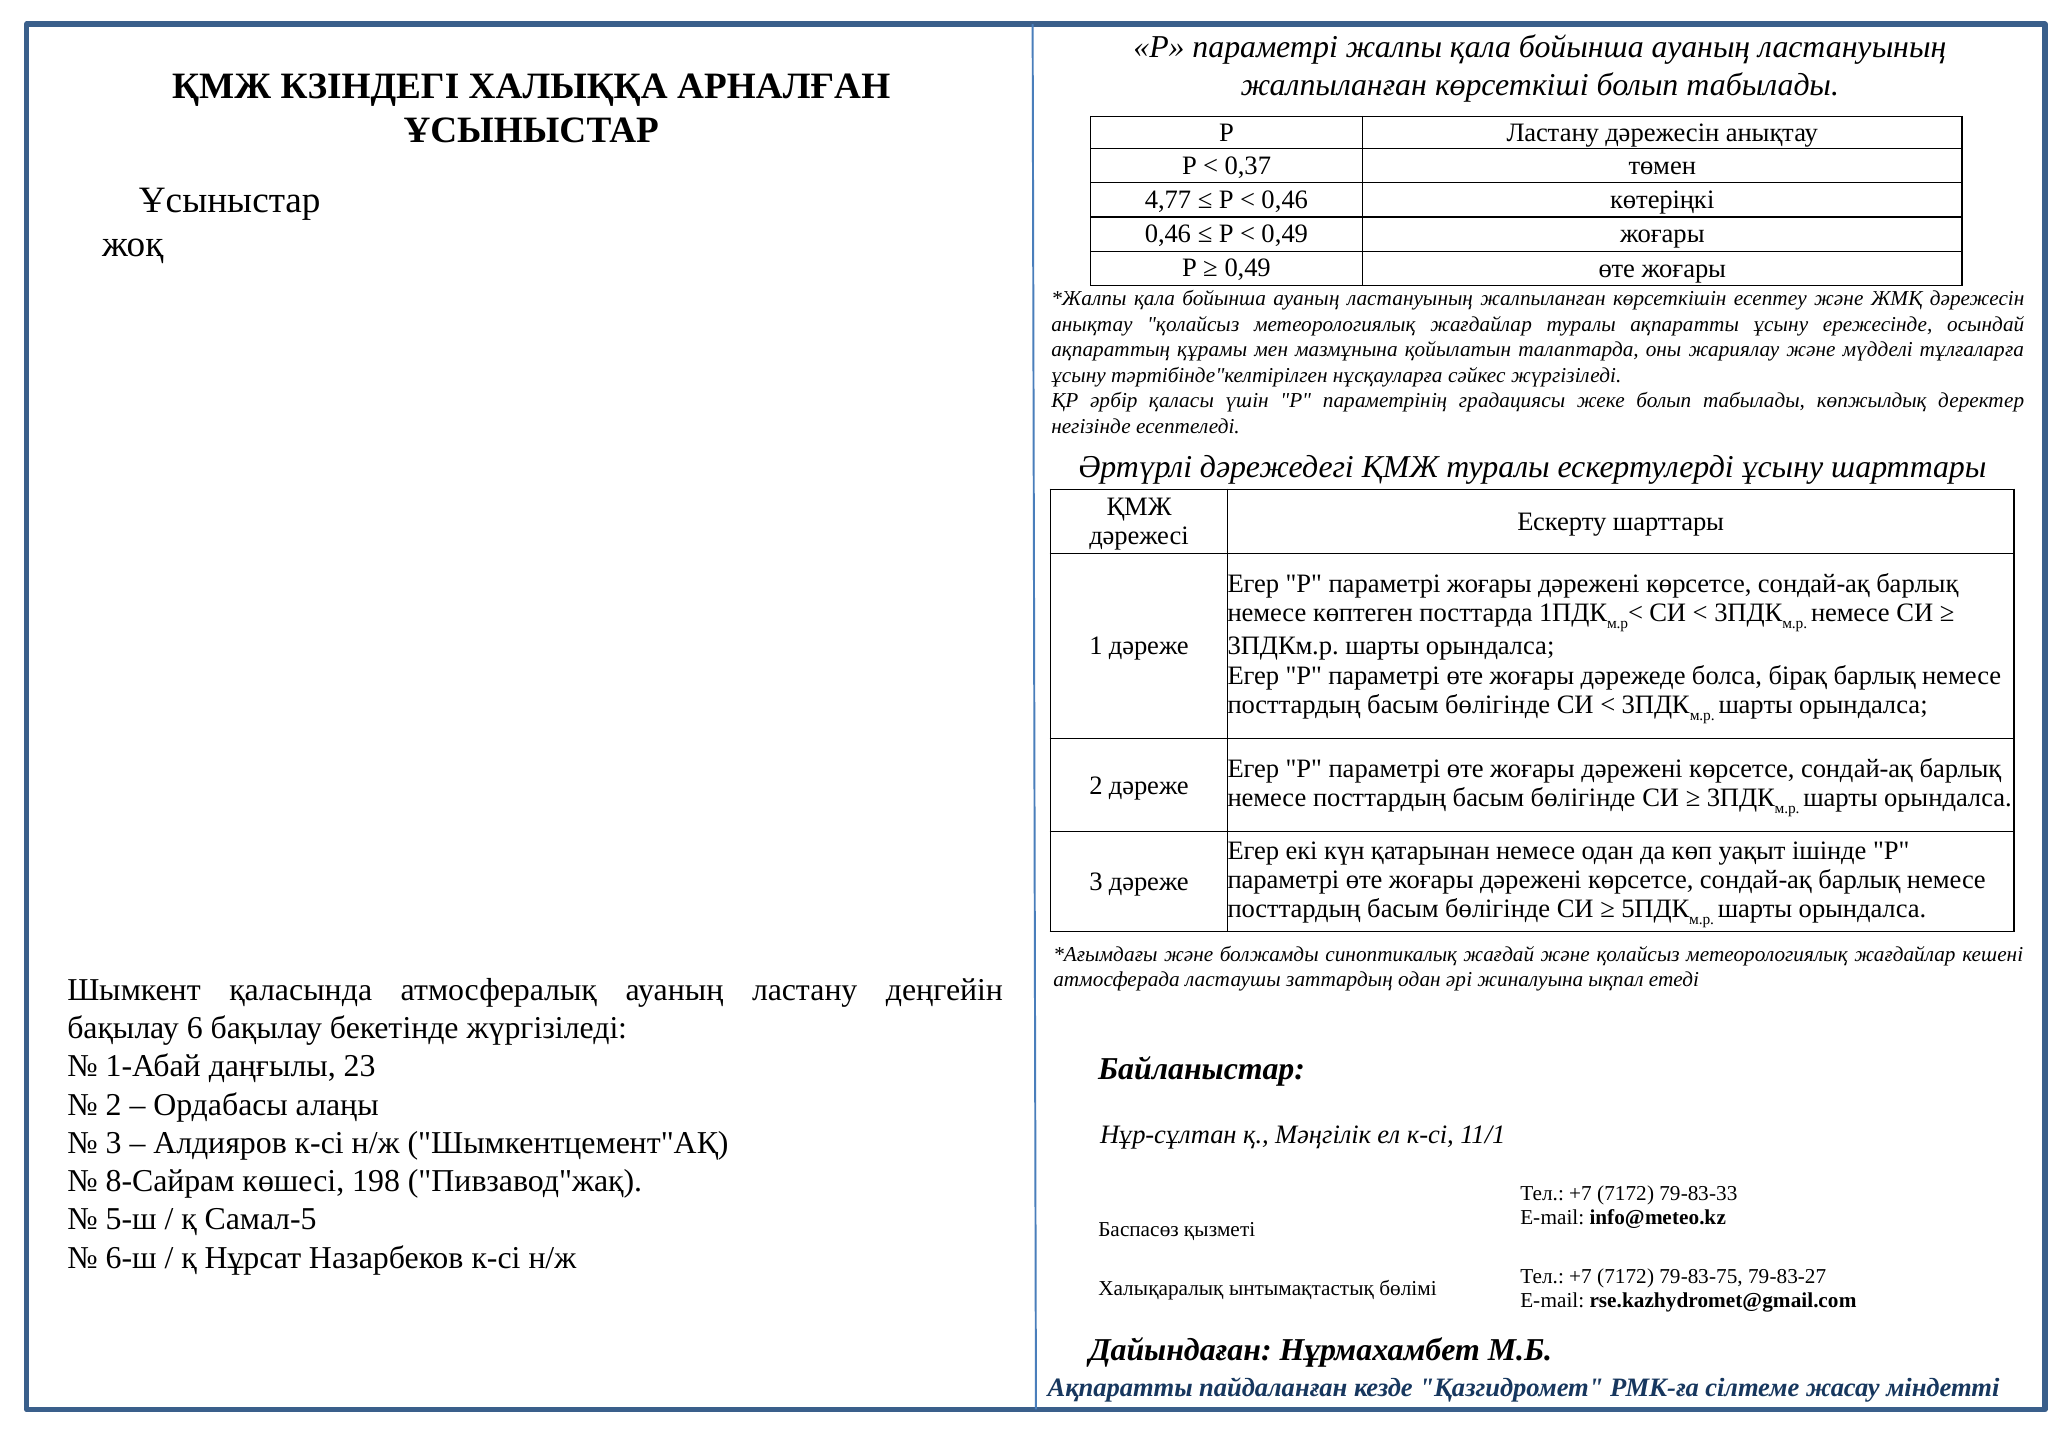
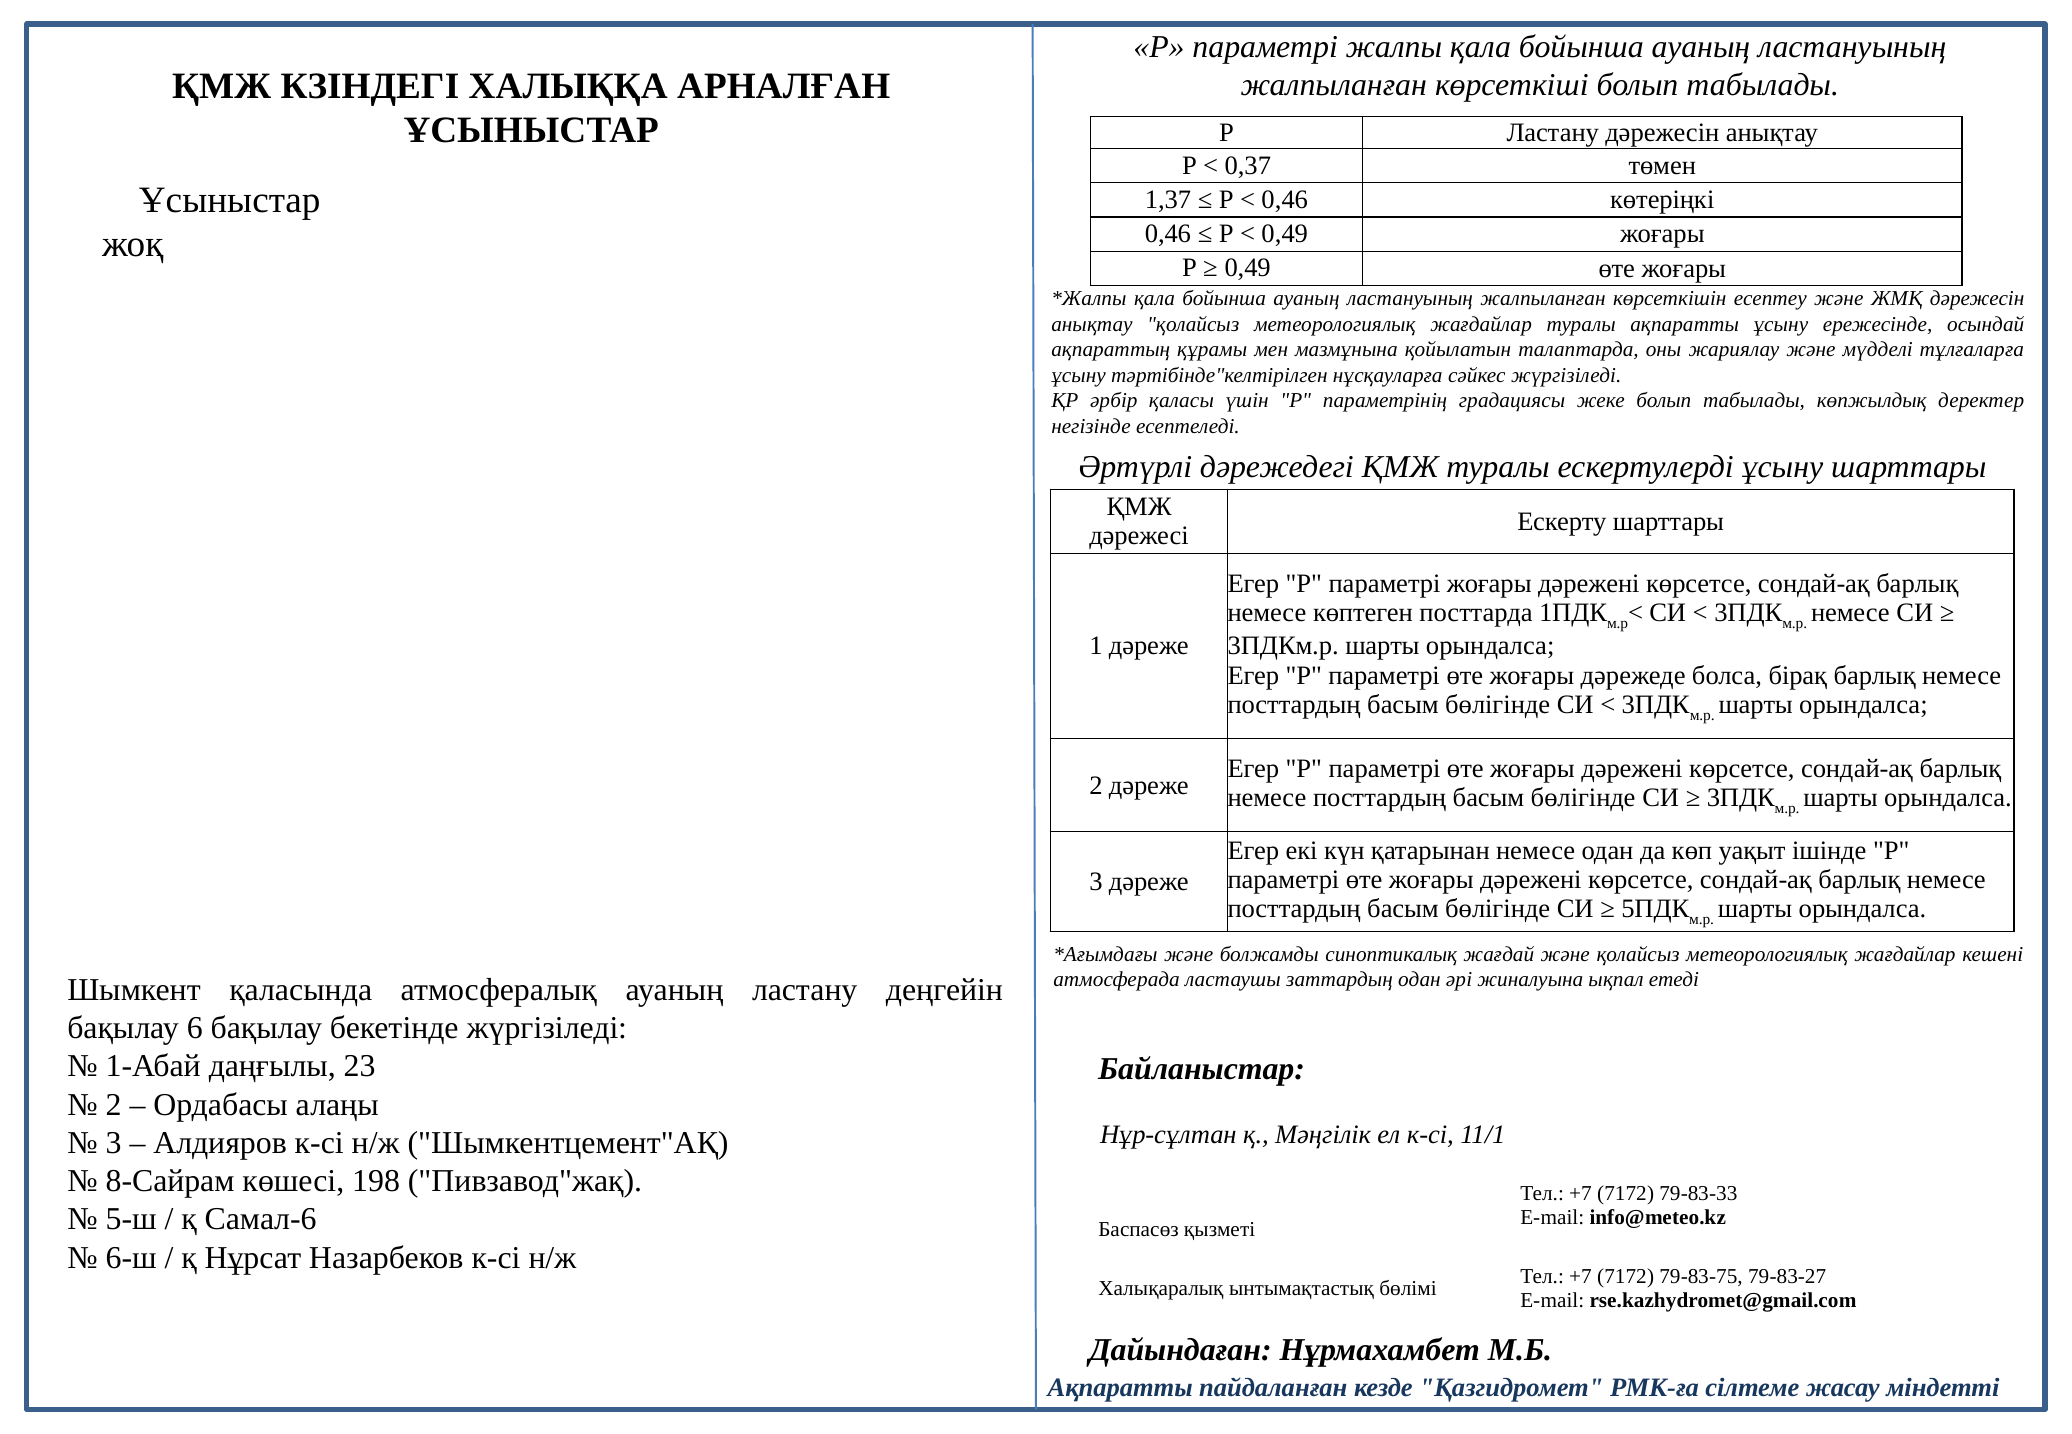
4,77: 4,77 -> 1,37
Самал-5: Самал-5 -> Самал-6
